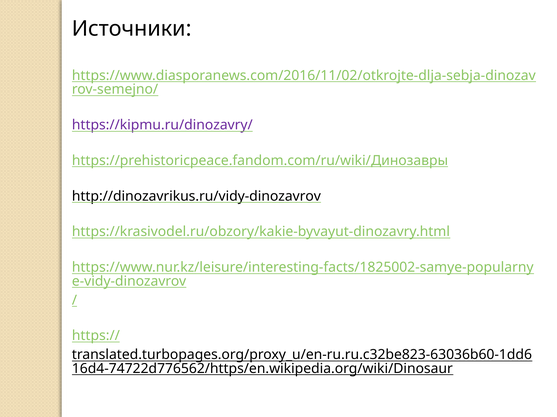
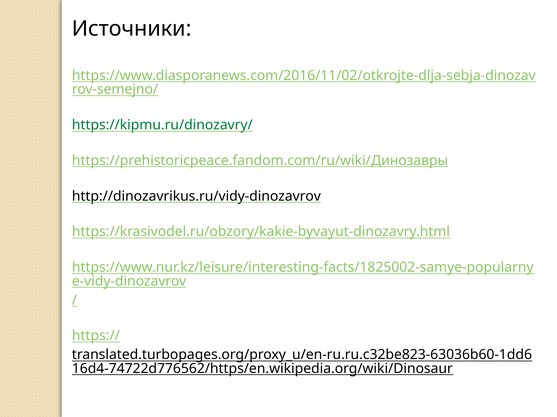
https://kipmu.ru/dinozavry/ colour: purple -> green
